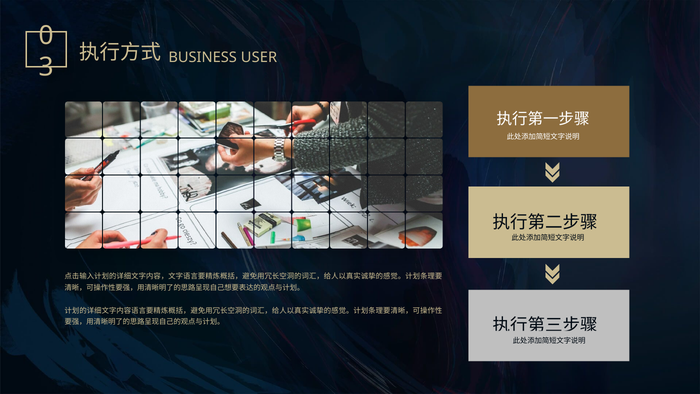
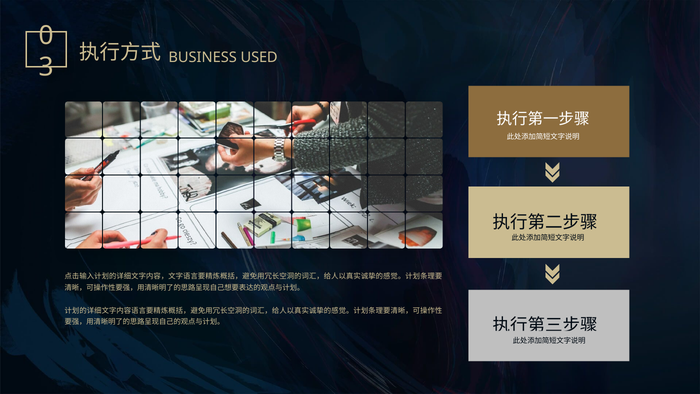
USER: USER -> USED
